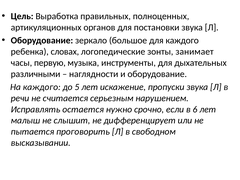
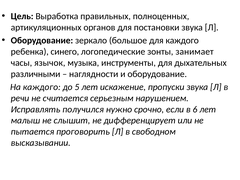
словах: словах -> синего
первую: первую -> язычок
остается: остается -> получился
